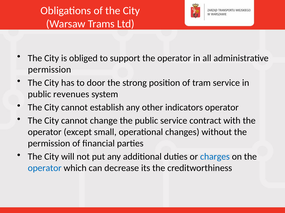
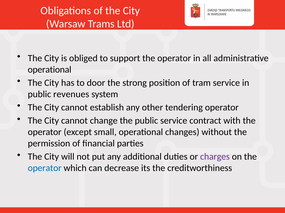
permission at (49, 70): permission -> operational
indicators: indicators -> tendering
charges colour: blue -> purple
